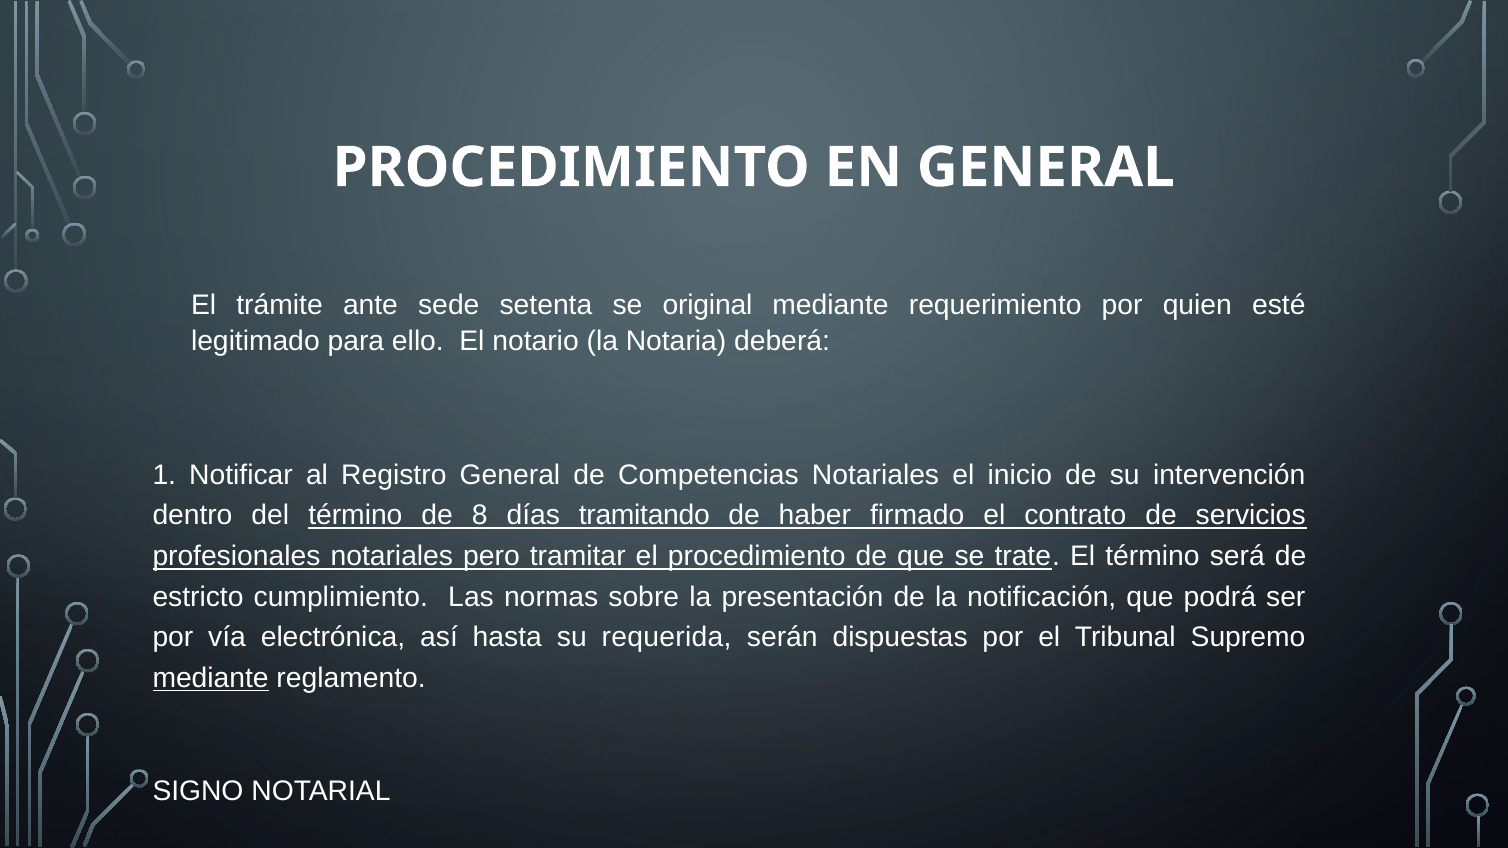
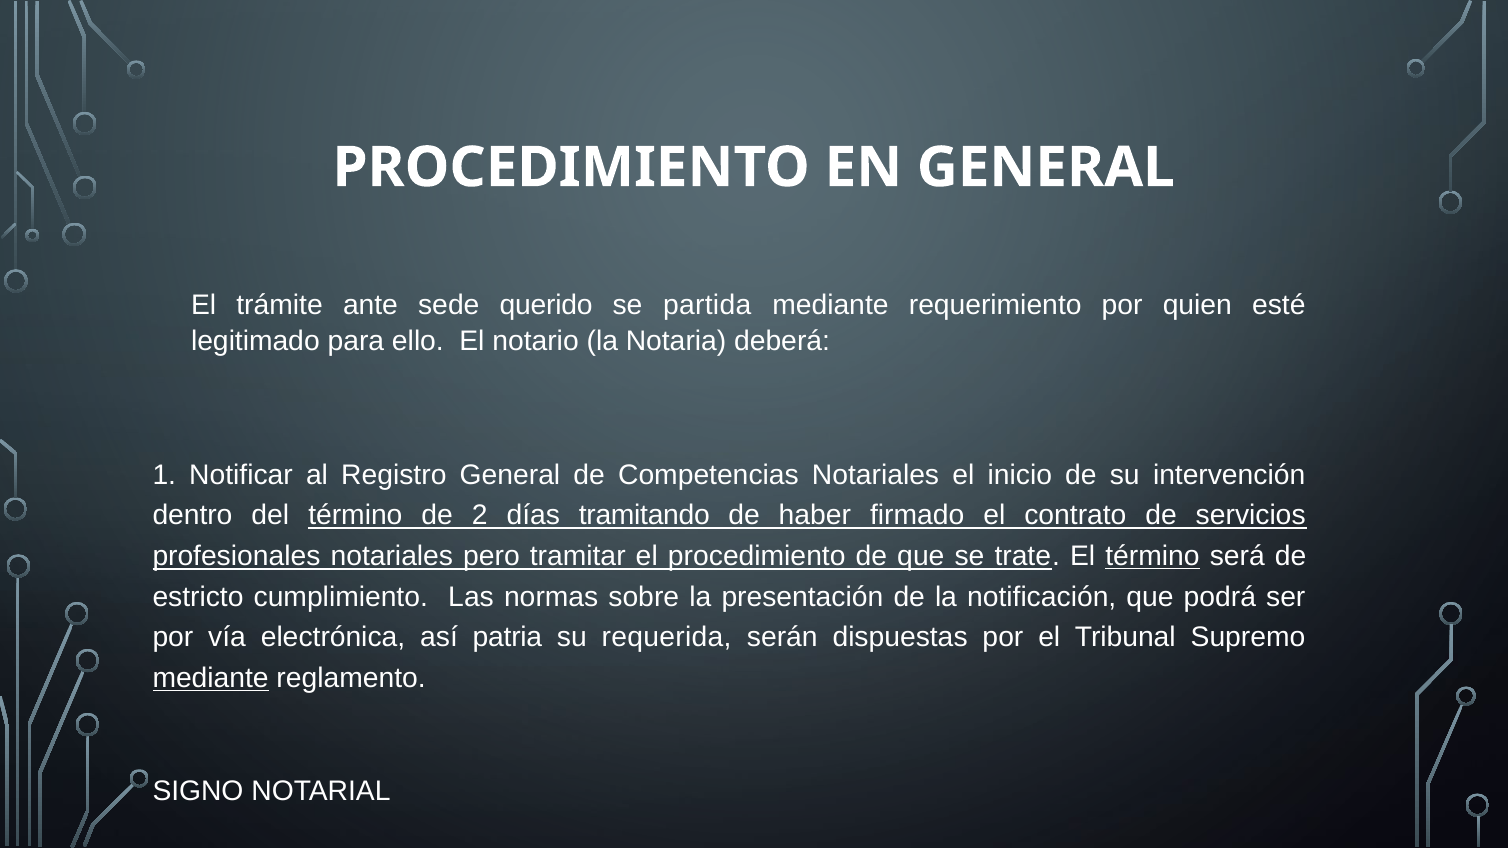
setenta: setenta -> querido
original: original -> partida
8: 8 -> 2
término at (1153, 556) underline: none -> present
hasta: hasta -> patria
